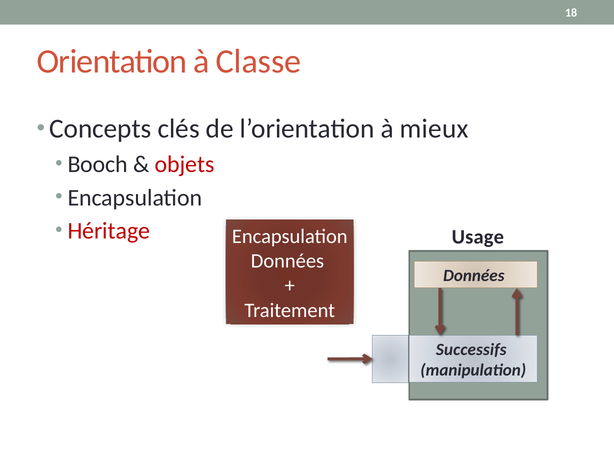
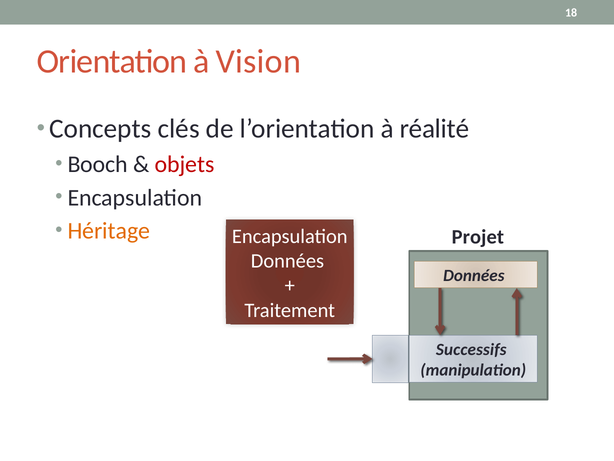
Classe: Classe -> Vision
mieux: mieux -> réalité
Héritage colour: red -> orange
Usage: Usage -> Projet
